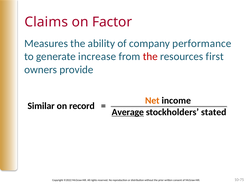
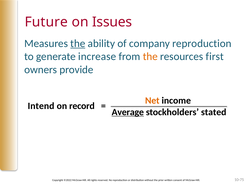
Claims: Claims -> Future
Factor: Factor -> Issues
the at (78, 43) underline: none -> present
company performance: performance -> reproduction
the at (150, 57) colour: red -> orange
Similar: Similar -> Intend
